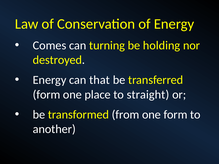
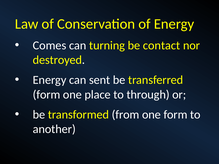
holding: holding -> contact
that: that -> sent
straight: straight -> through
